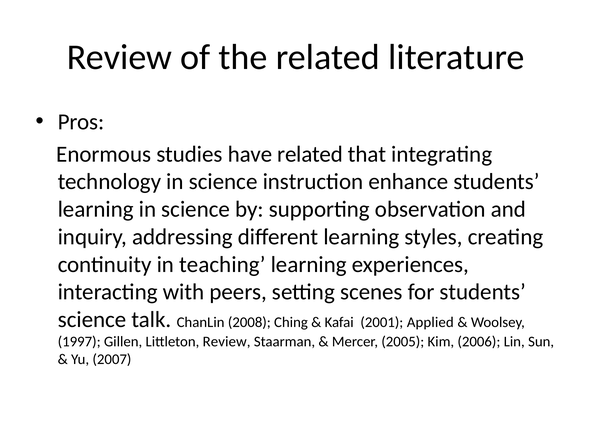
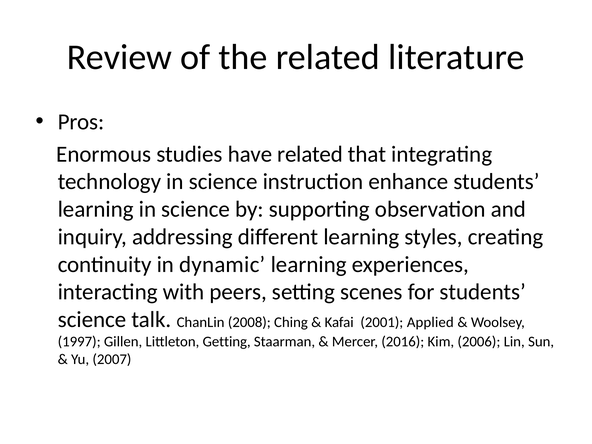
teaching: teaching -> dynamic
Littleton Review: Review -> Getting
2005: 2005 -> 2016
